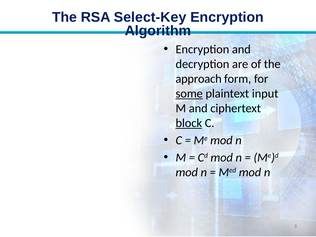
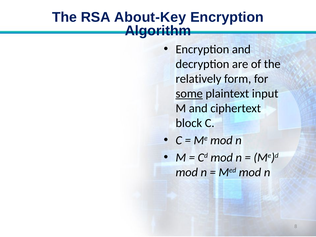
Select-Key: Select-Key -> About-Key
approach: approach -> relatively
block underline: present -> none
